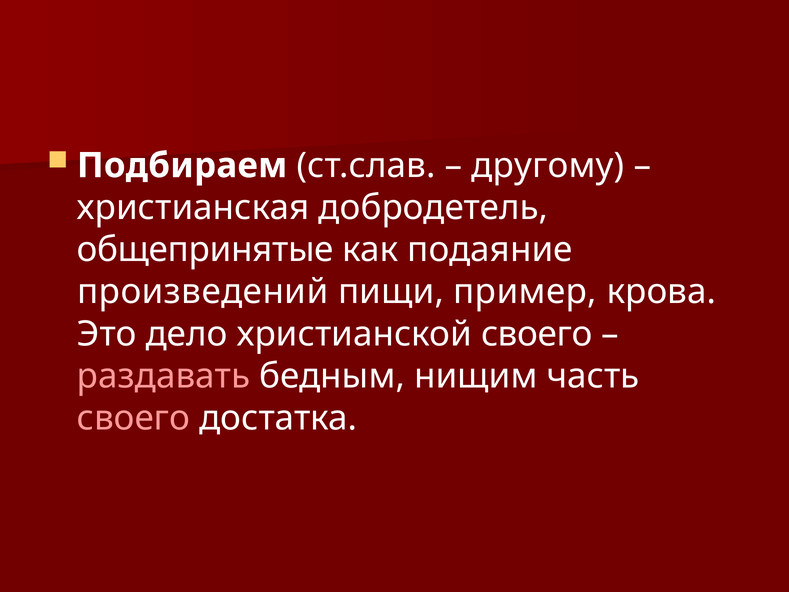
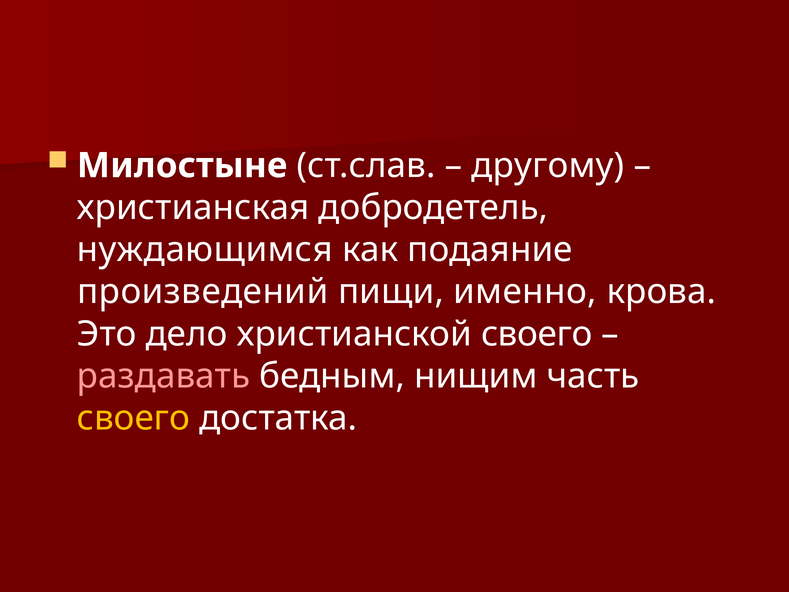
Подбираем: Подбираем -> Милостыне
общепринятые: общепринятые -> нуждающимся
пример: пример -> именно
своего at (134, 418) colour: pink -> yellow
